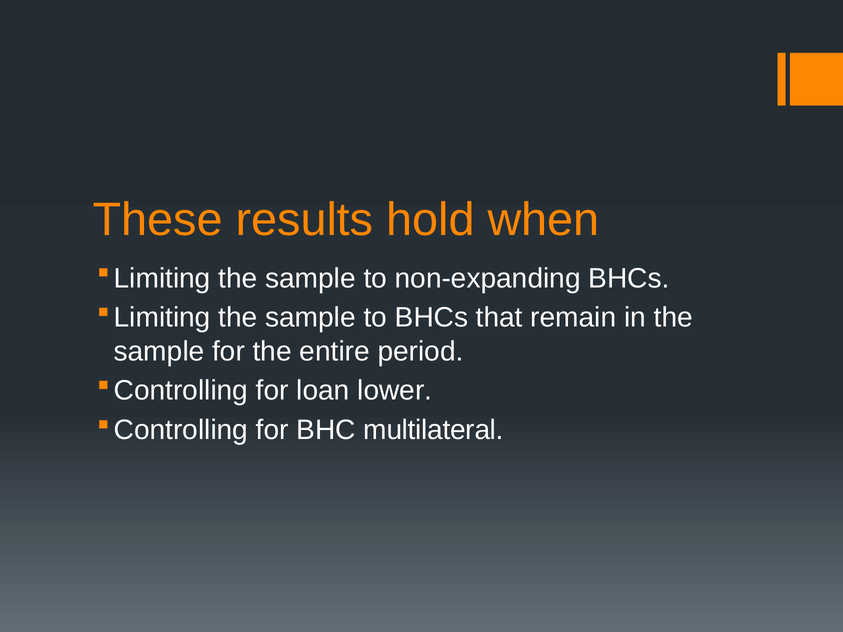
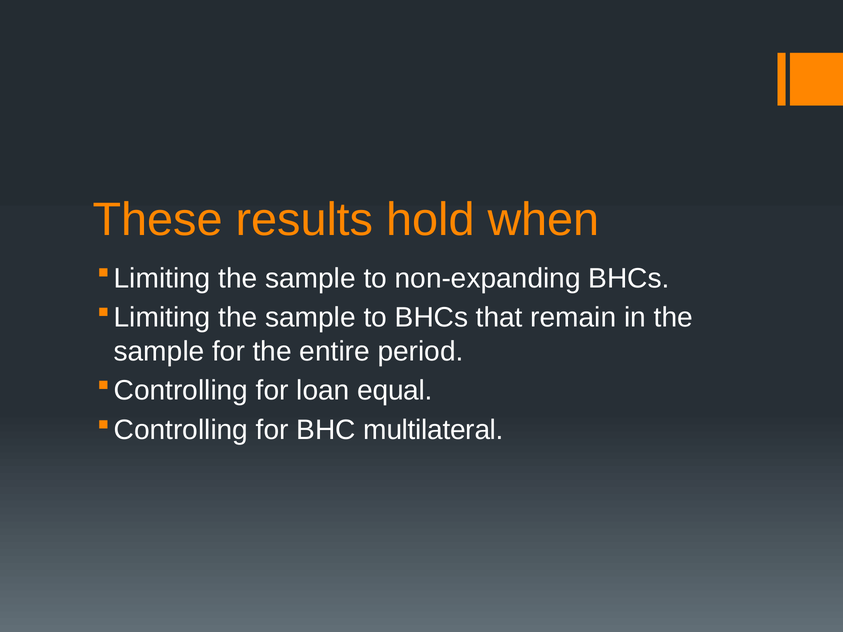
lower: lower -> equal
